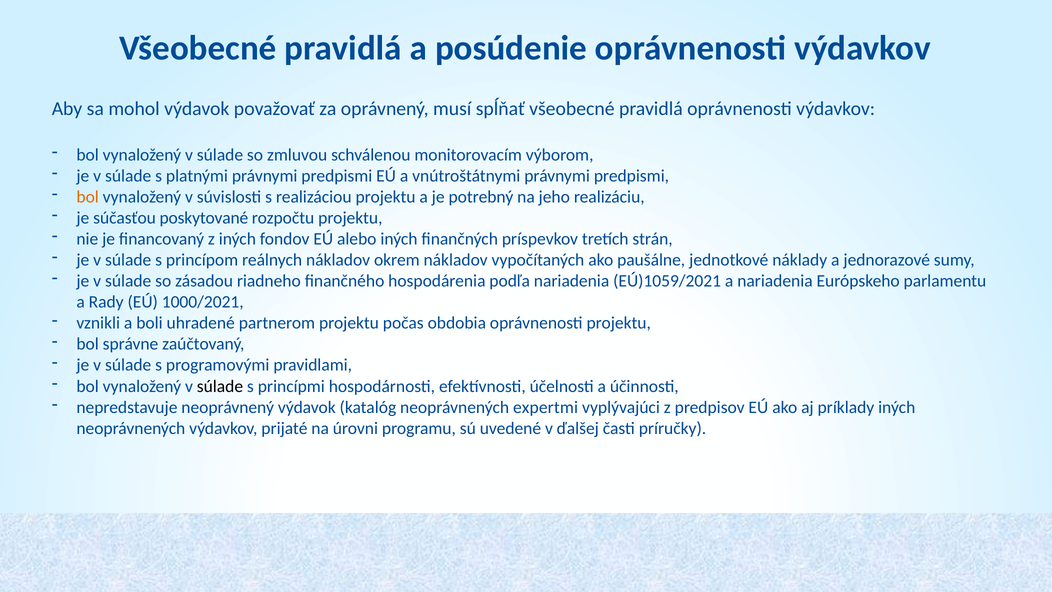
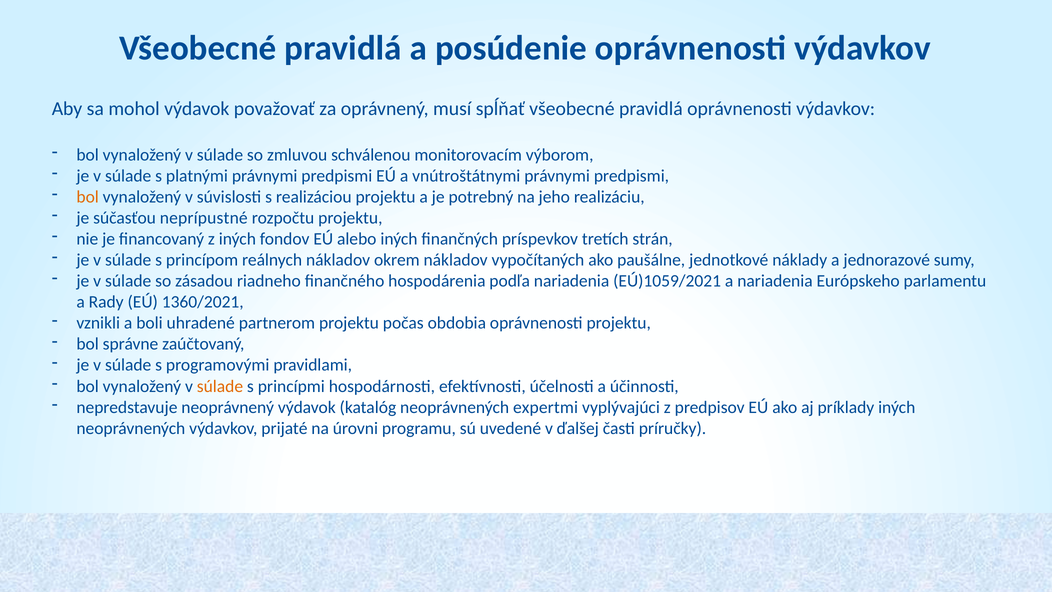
poskytované: poskytované -> neprípustné
1000/2021: 1000/2021 -> 1360/2021
súlade at (220, 386) colour: black -> orange
